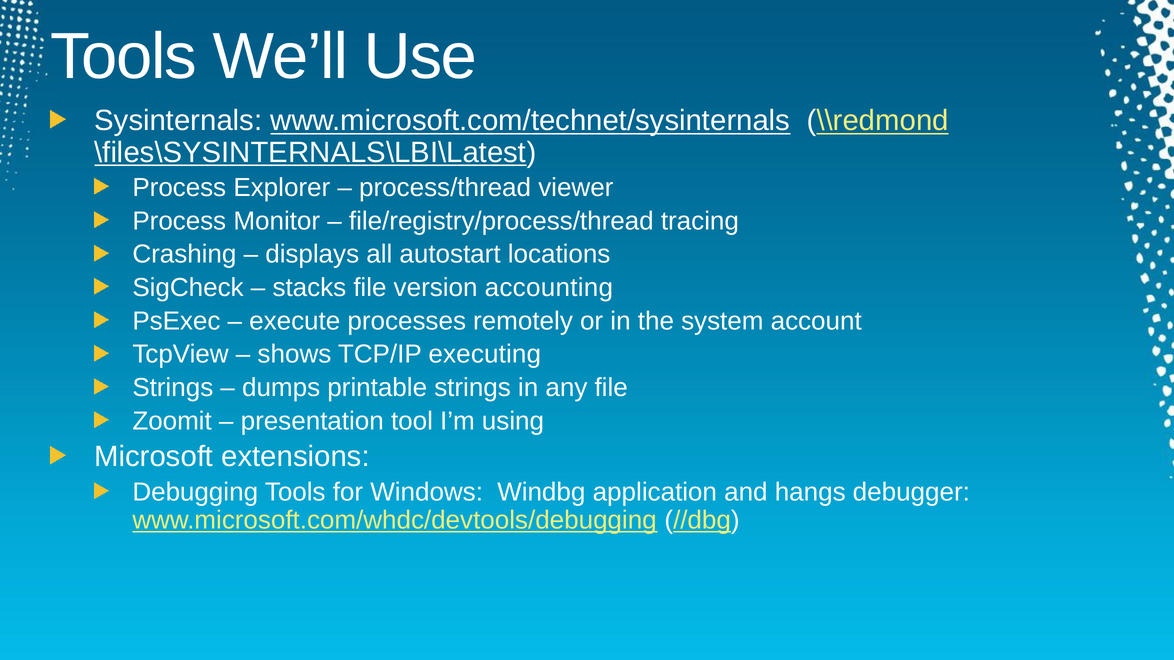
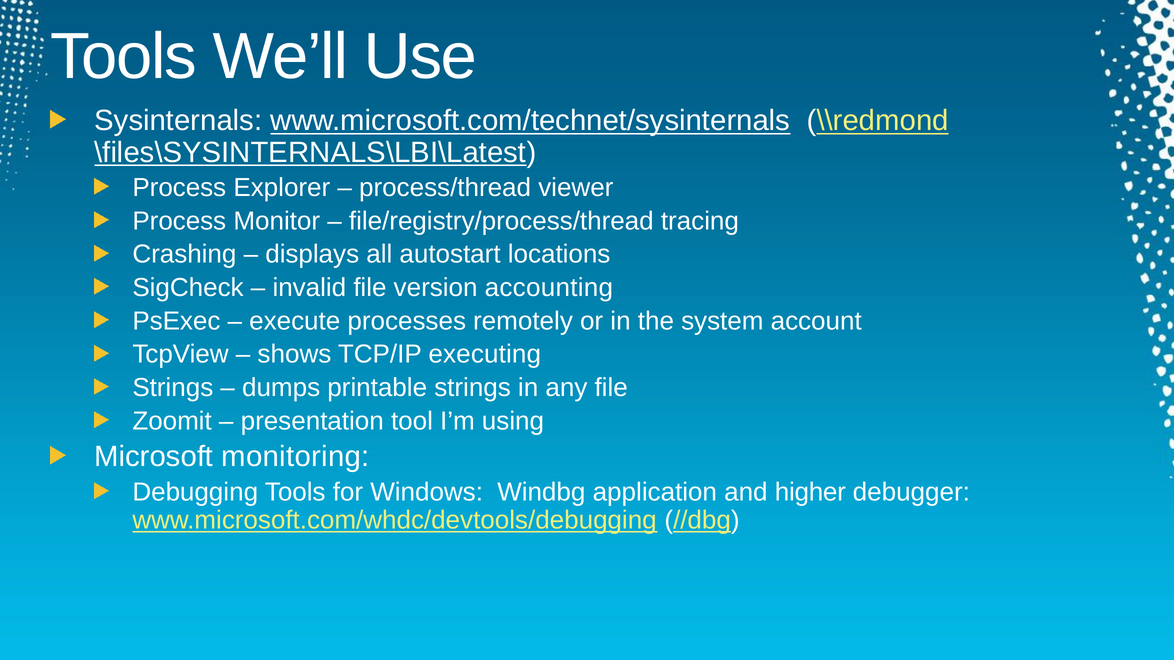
stacks: stacks -> invalid
extensions: extensions -> monitoring
hangs: hangs -> higher
